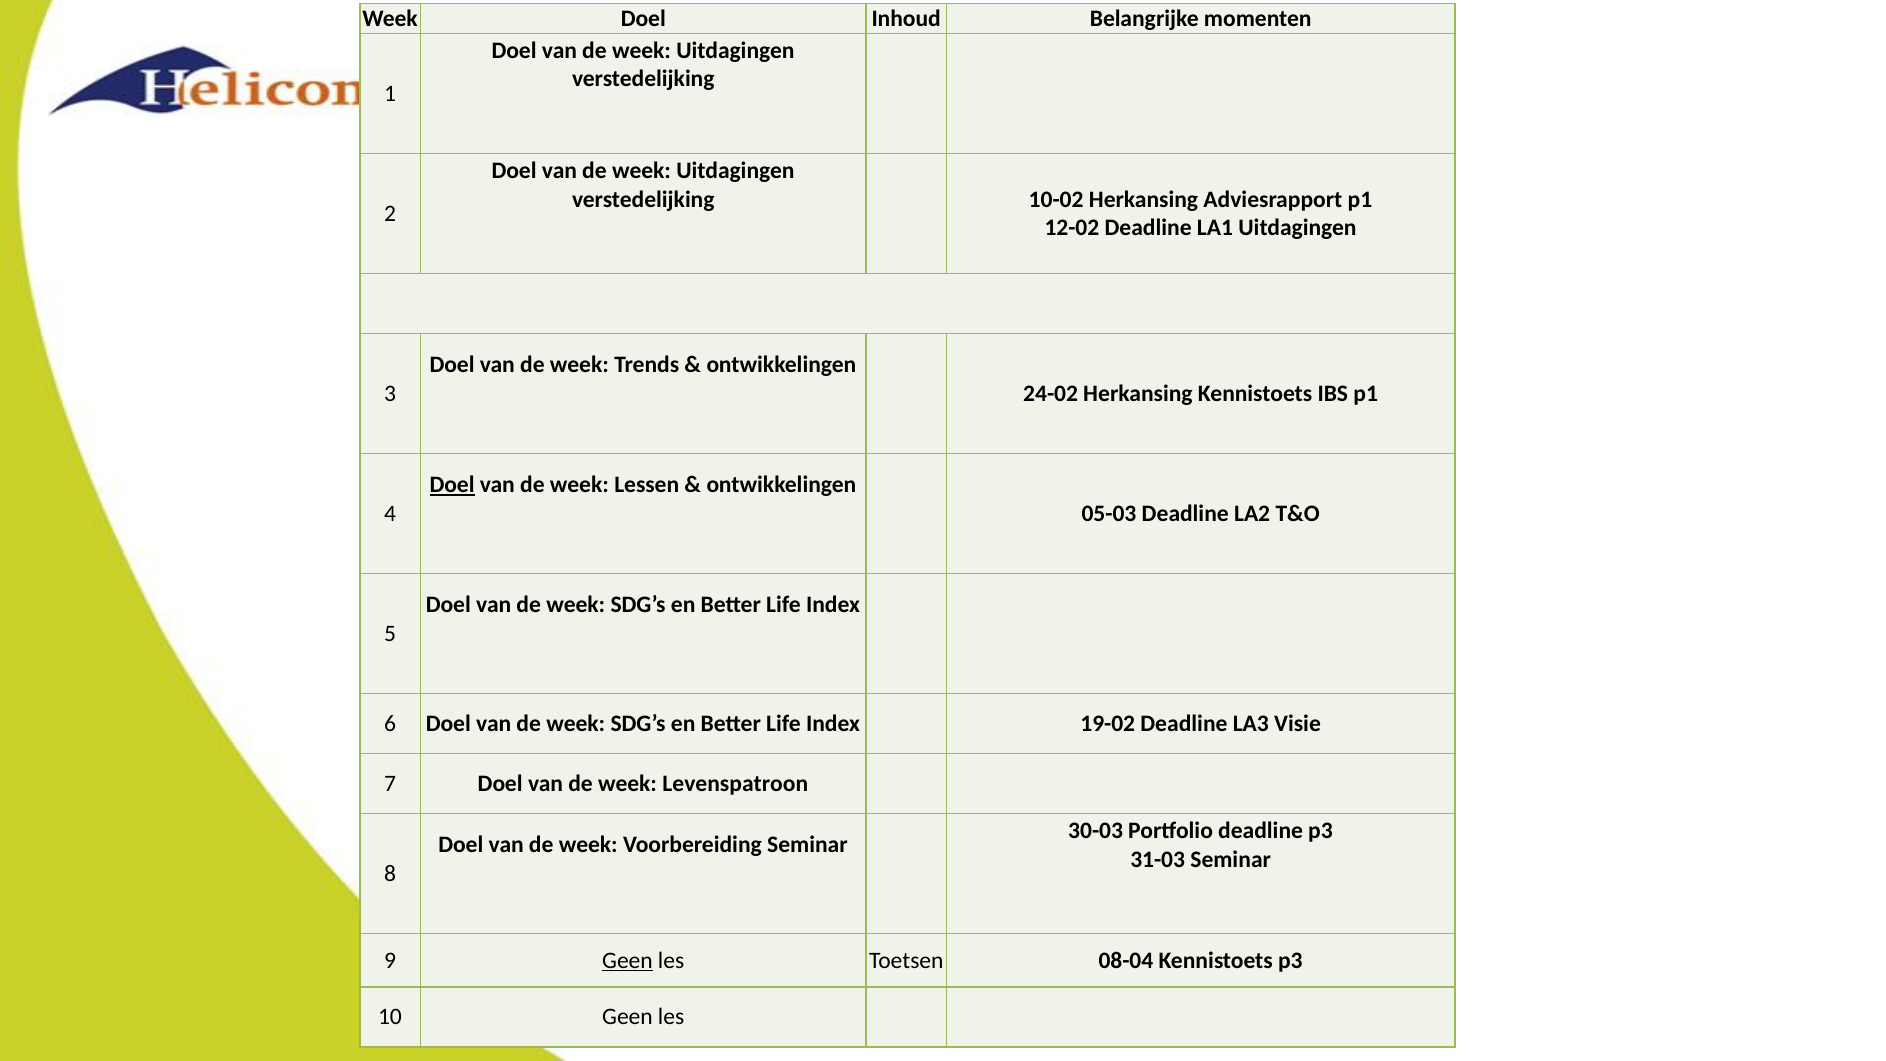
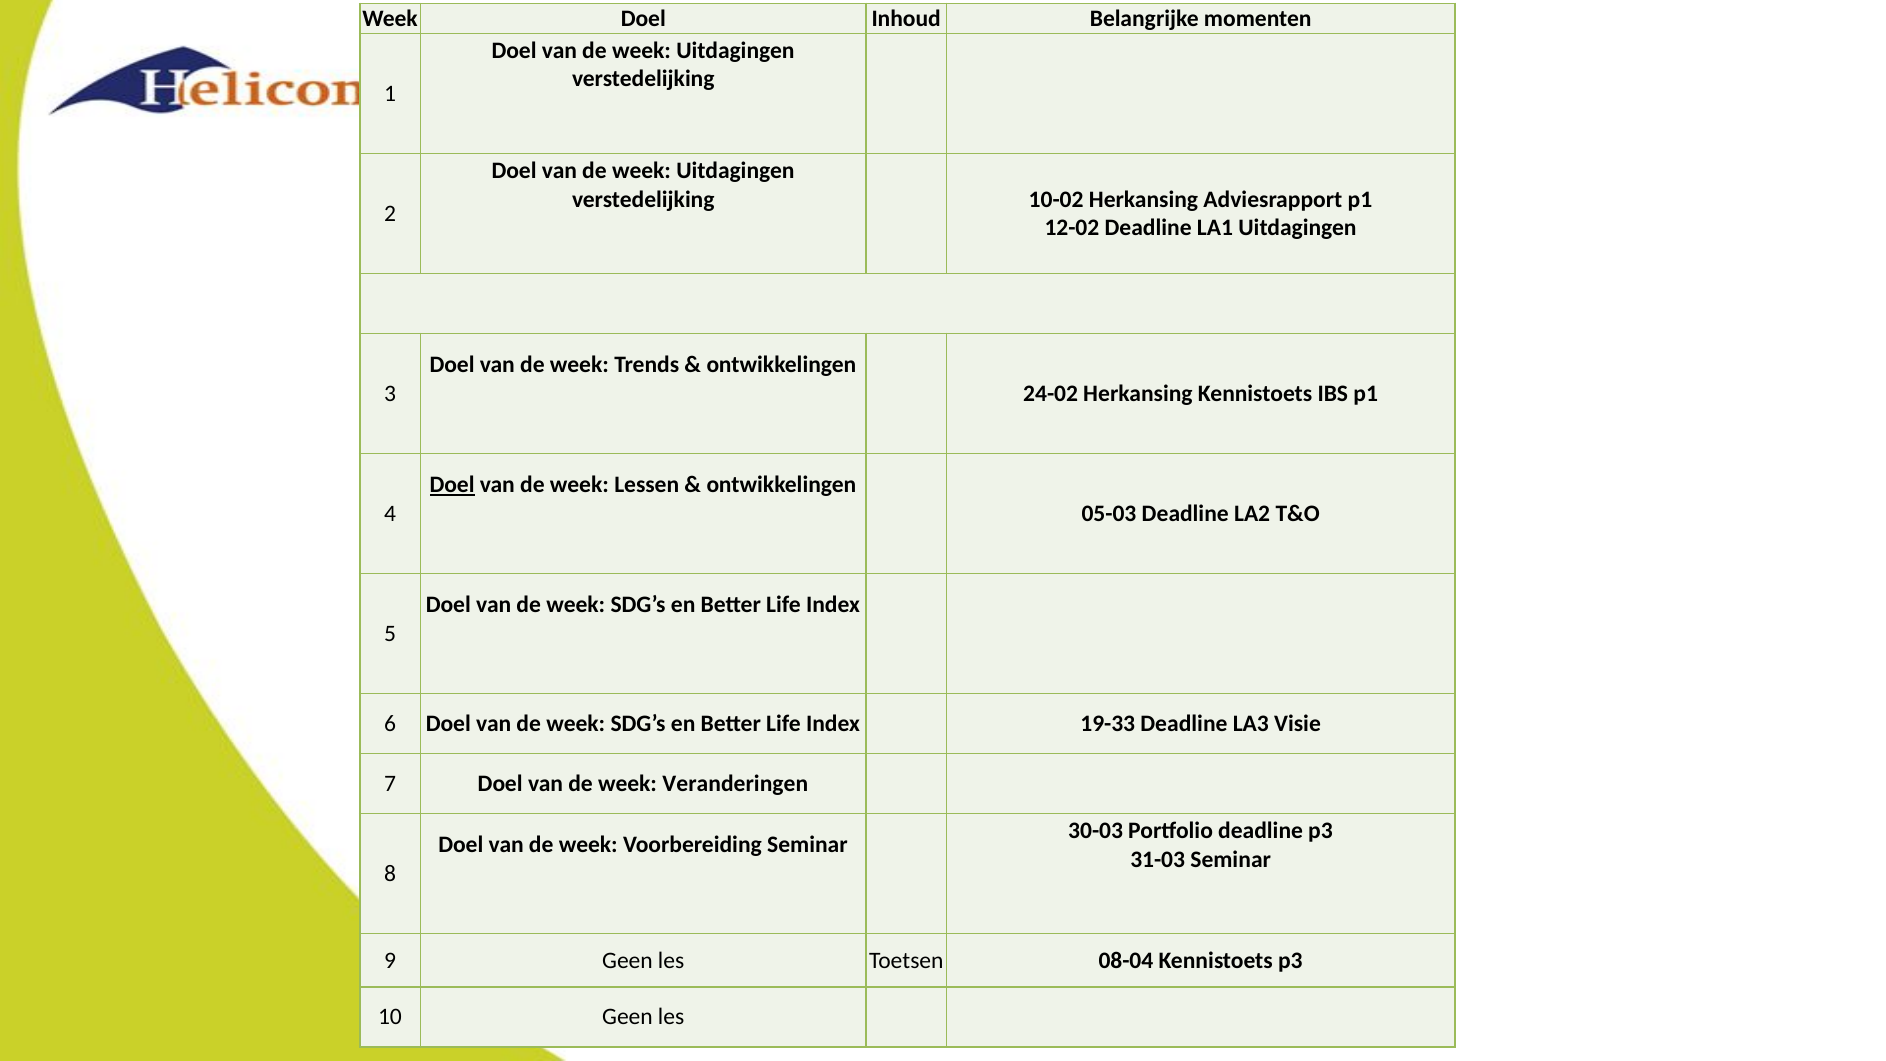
19-02: 19-02 -> 19-33
Levenspatroon: Levenspatroon -> Veranderingen
Geen at (627, 960) underline: present -> none
